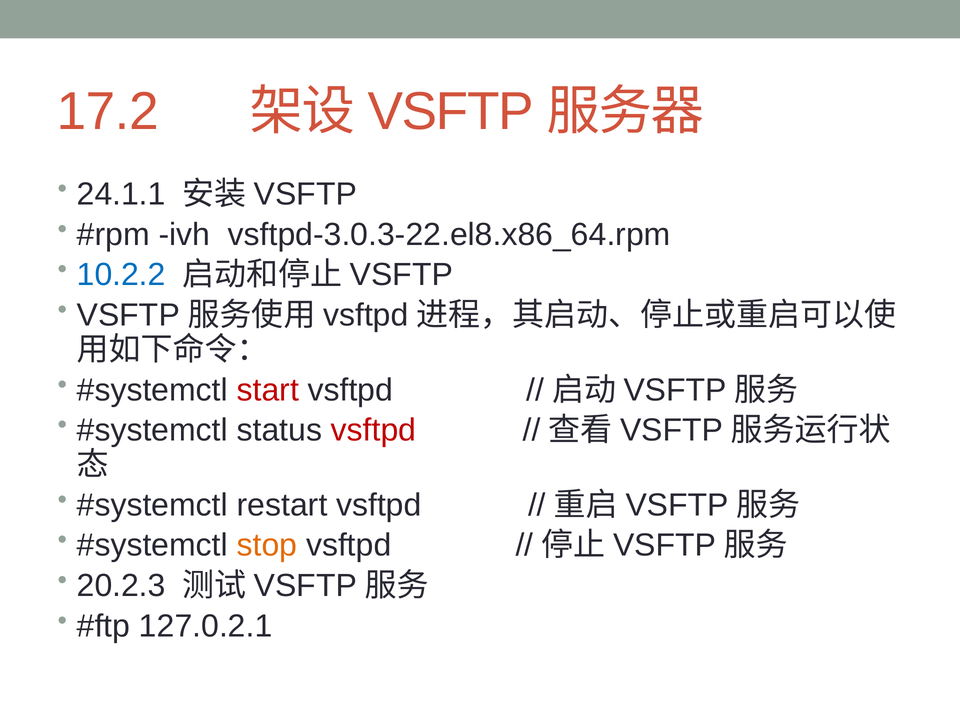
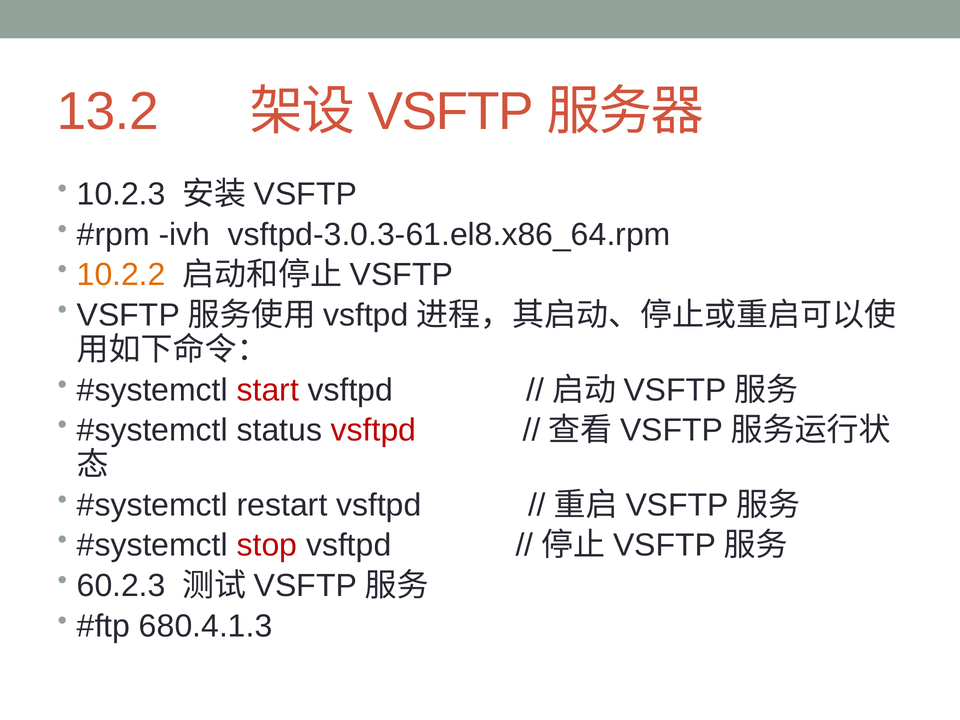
17.2: 17.2 -> 13.2
24.1.1: 24.1.1 -> 10.2.3
vsftpd-3.0.3-22.el8.x86_64.rpm: vsftpd-3.0.3-22.el8.x86_64.rpm -> vsftpd-3.0.3-61.el8.x86_64.rpm
10.2.2 colour: blue -> orange
stop colour: orange -> red
20.2.3: 20.2.3 -> 60.2.3
127.0.2.1: 127.0.2.1 -> 680.4.1.3
